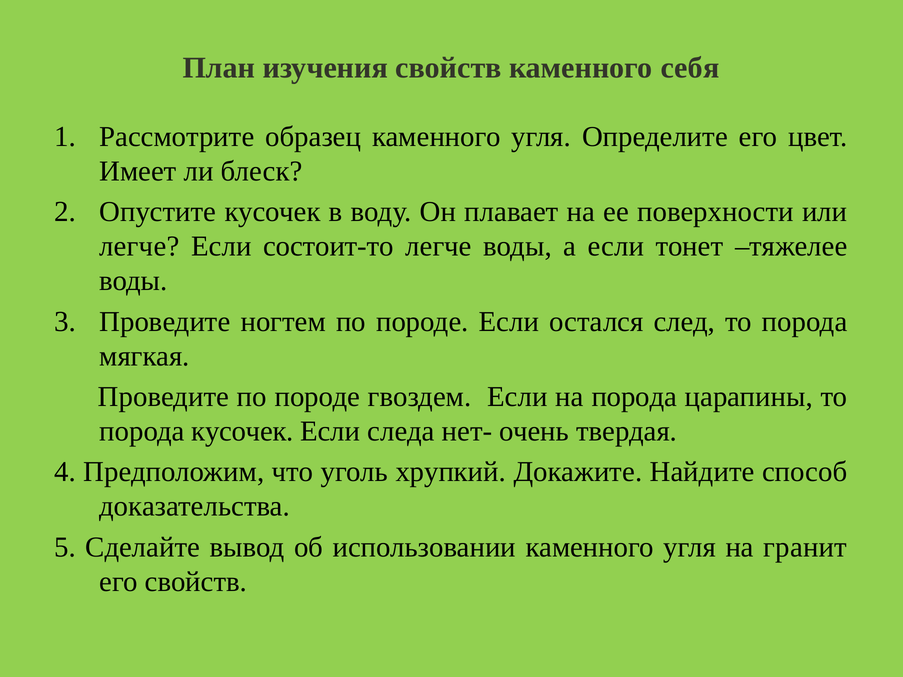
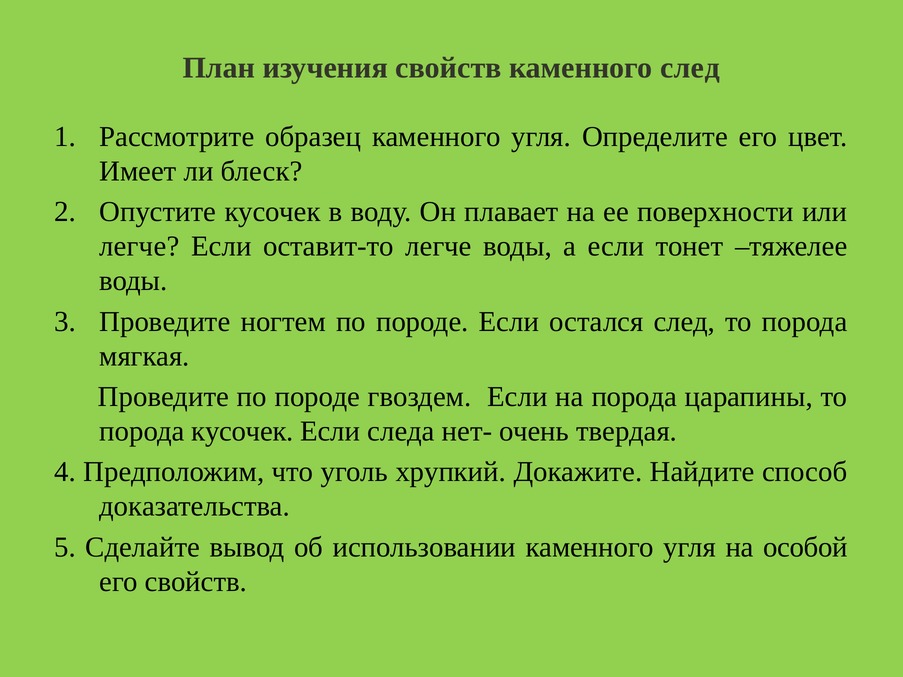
каменного себя: себя -> след
состоит-то: состоит-то -> оставит-то
гранит: гранит -> особой
